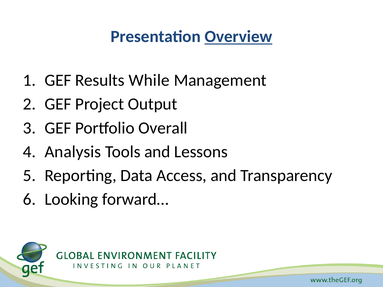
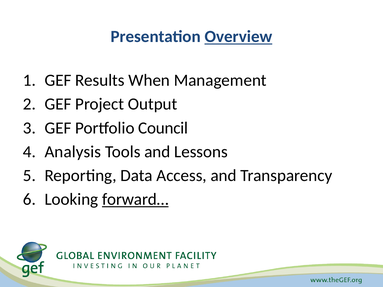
While: While -> When
Overall: Overall -> Council
forward… underline: none -> present
